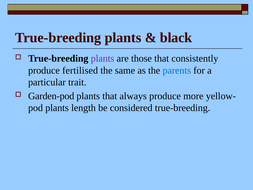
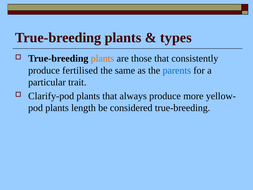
black: black -> types
plants at (103, 58) colour: purple -> orange
Garden-pod: Garden-pod -> Clarify-pod
